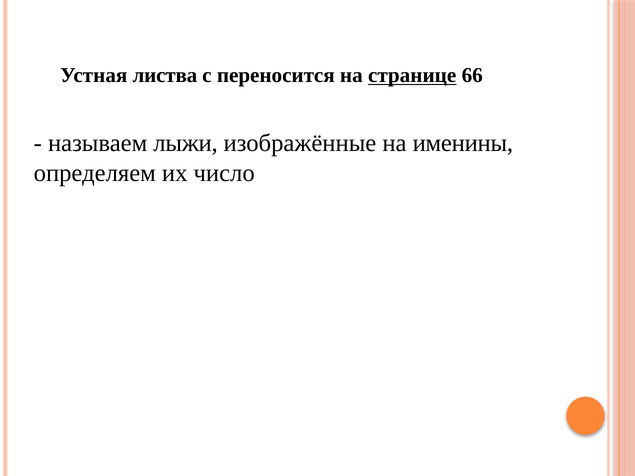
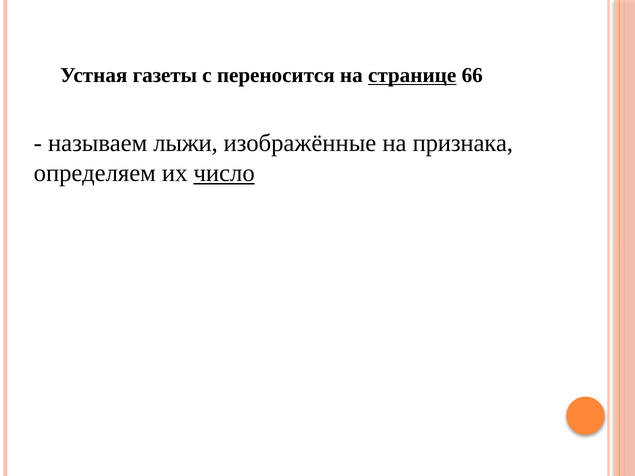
листва: листва -> газеты
именины: именины -> признака
число underline: none -> present
